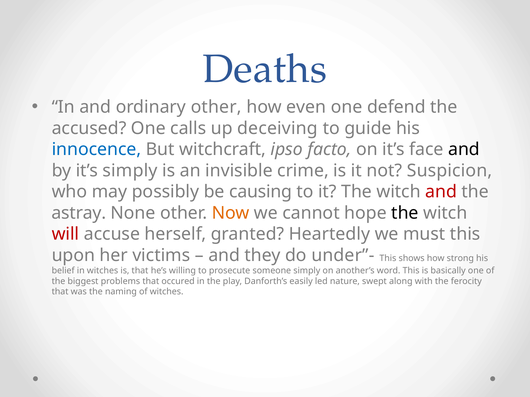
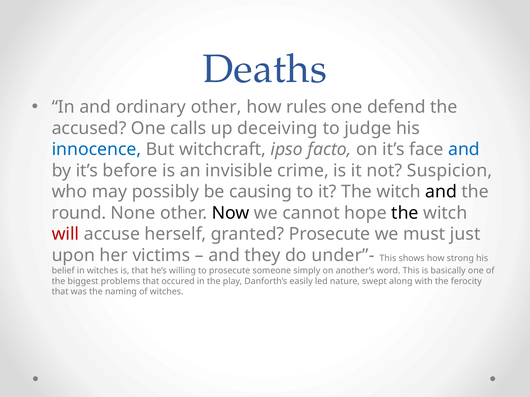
even: even -> rules
guide: guide -> judge
and at (464, 150) colour: black -> blue
it’s simply: simply -> before
and at (441, 192) colour: red -> black
astray: astray -> round
Now colour: orange -> black
granted Heartedly: Heartedly -> Prosecute
must this: this -> just
